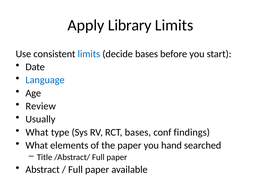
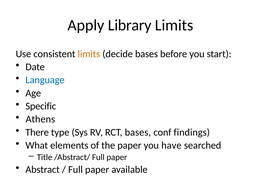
limits at (89, 54) colour: blue -> orange
Review: Review -> Specific
Usually: Usually -> Athens
What at (37, 132): What -> There
hand: hand -> have
